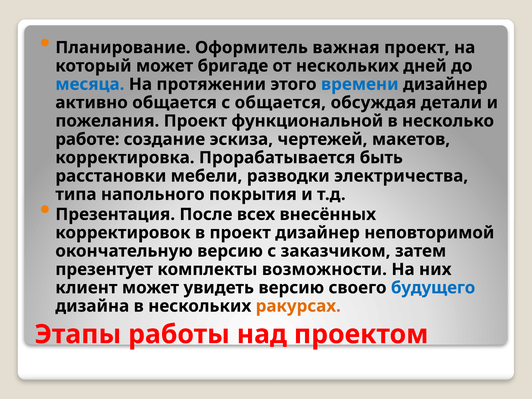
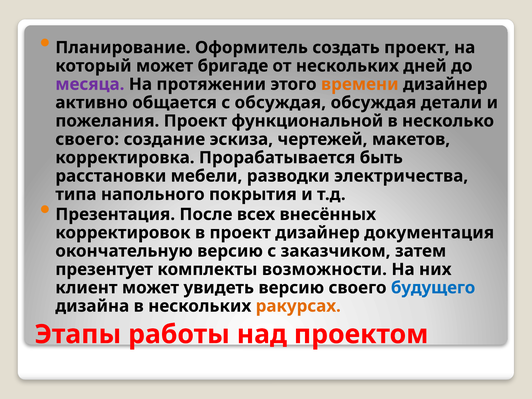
важная: важная -> создать
месяца colour: blue -> purple
времени colour: blue -> orange
с общается: общается -> обсуждая
работе at (87, 139): работе -> своего
неповторимой: неповторимой -> документация
